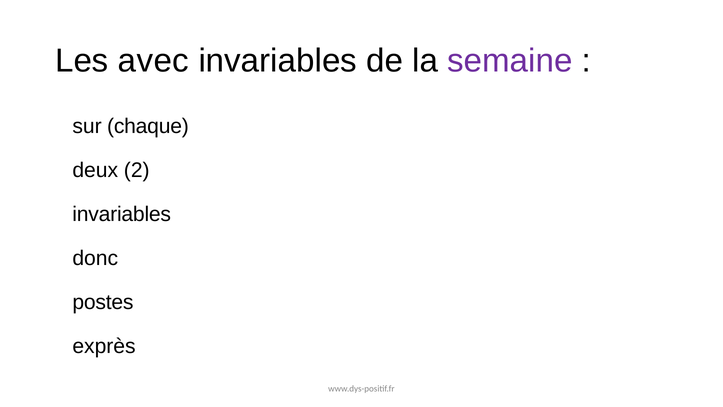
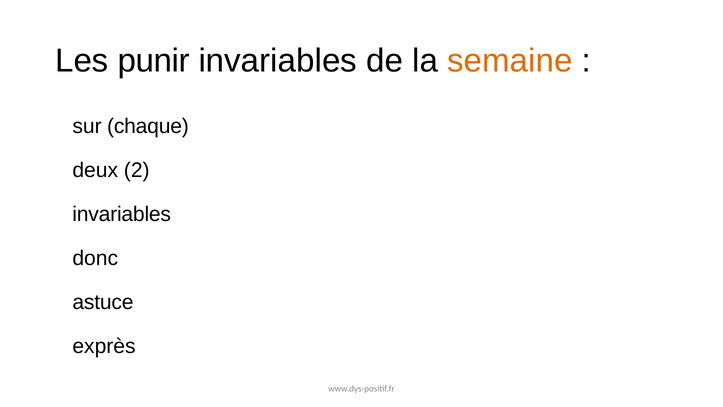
avec: avec -> punir
semaine colour: purple -> orange
postes: postes -> astuce
